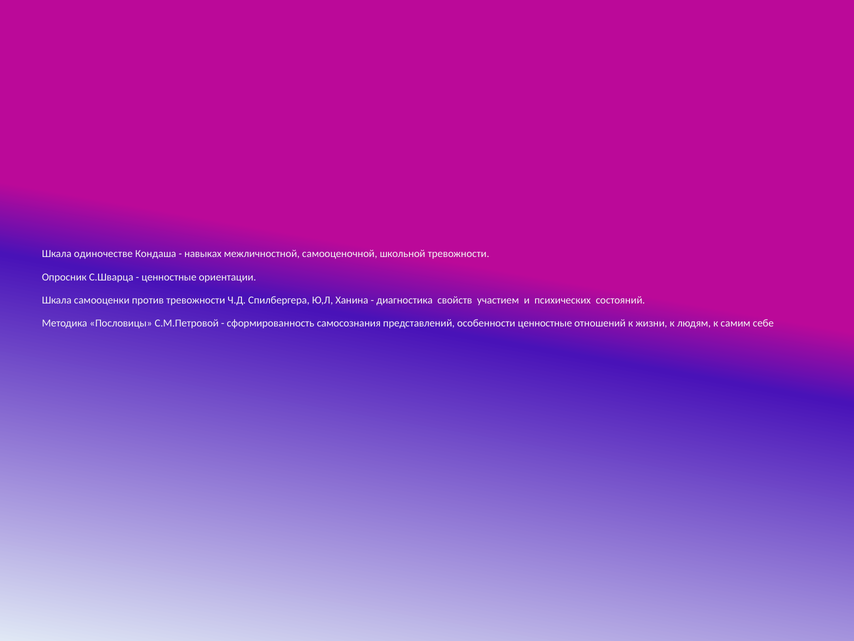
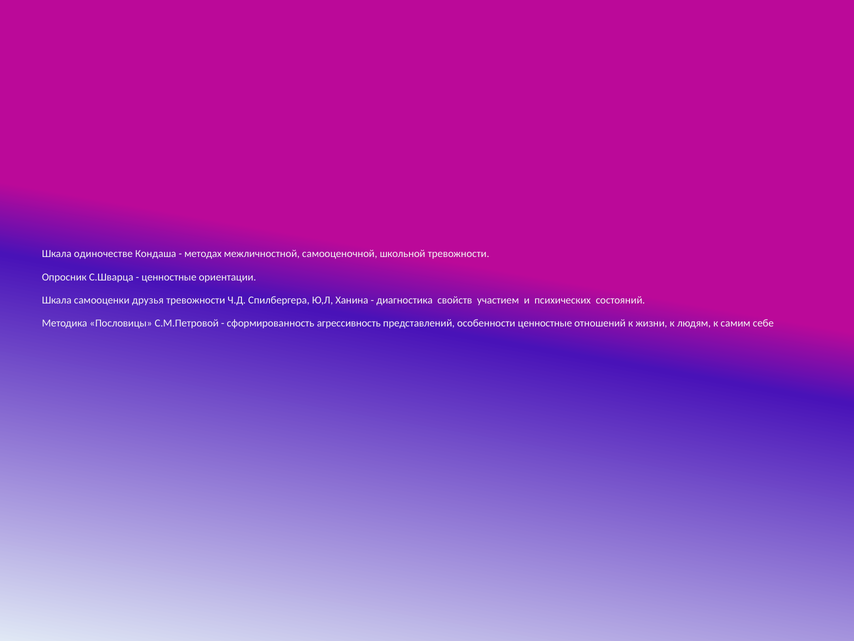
навыках: навыках -> методах
против: против -> друзья
самосознания: самосознания -> агрессивность
